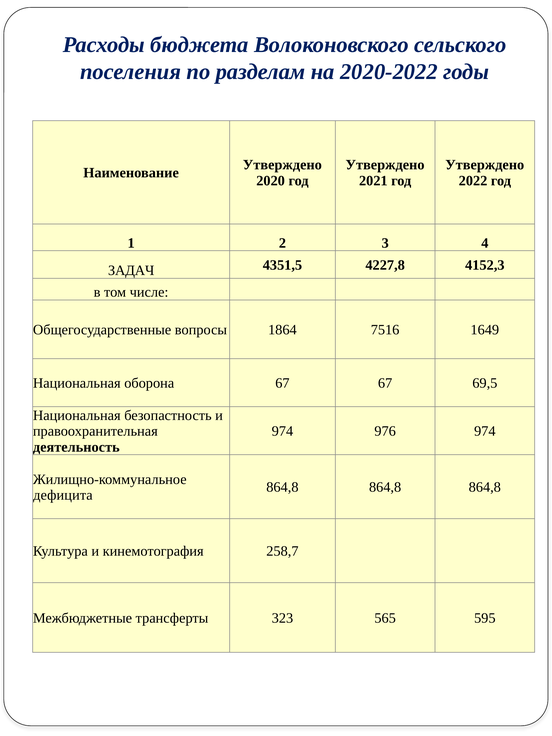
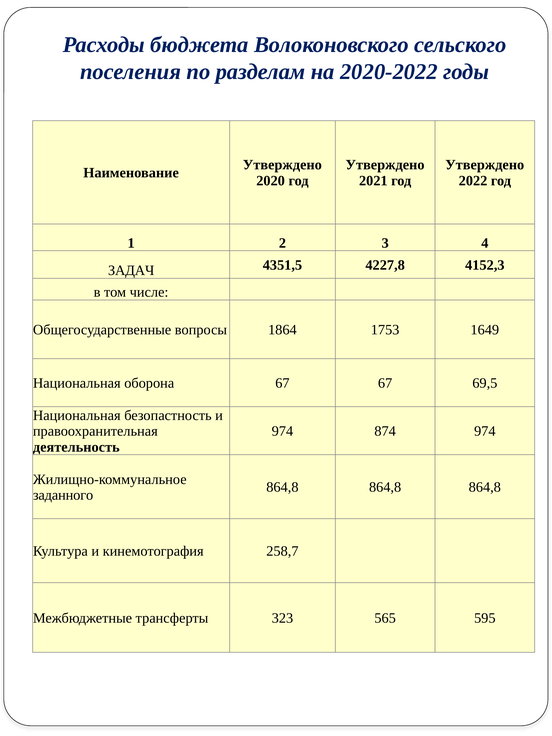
7516: 7516 -> 1753
976: 976 -> 874
дефицита: дефицита -> заданного
